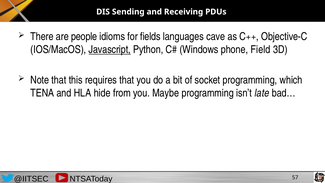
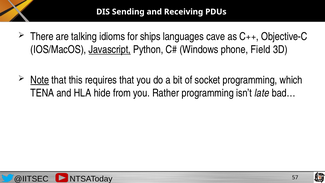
people: people -> talking
fields: fields -> ships
Note underline: none -> present
Maybe: Maybe -> Rather
